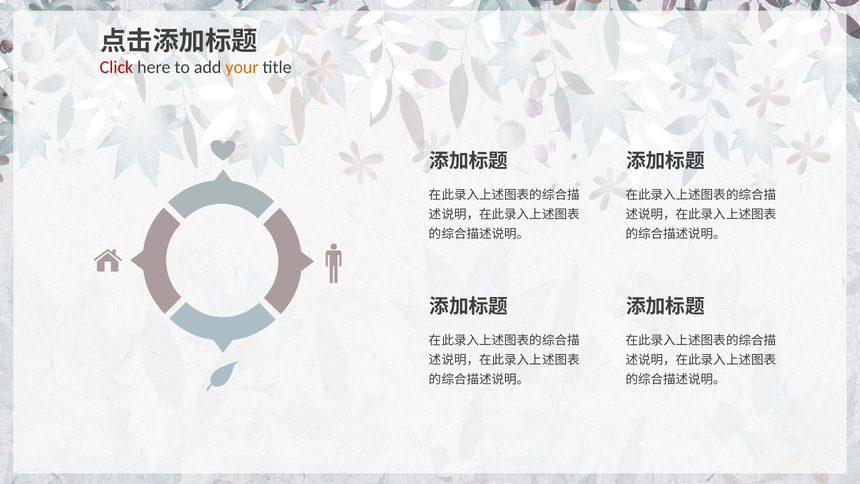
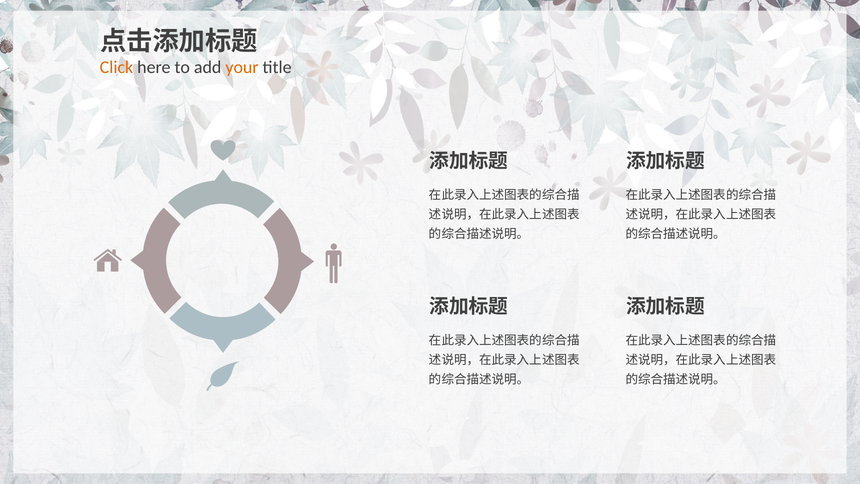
Click colour: red -> orange
